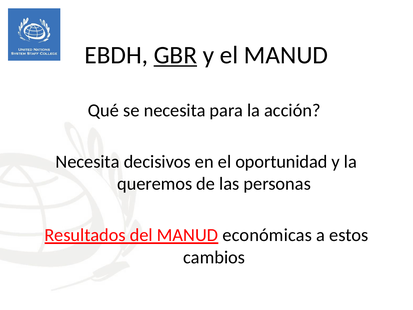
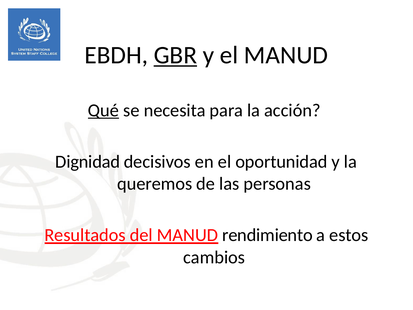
Qué underline: none -> present
Necesita at (88, 162): Necesita -> Dignidad
económicas: económicas -> rendimiento
